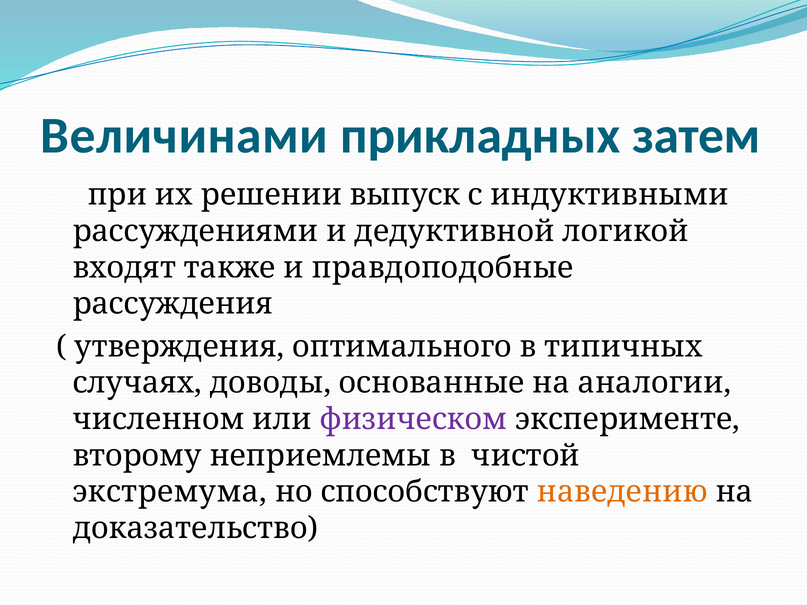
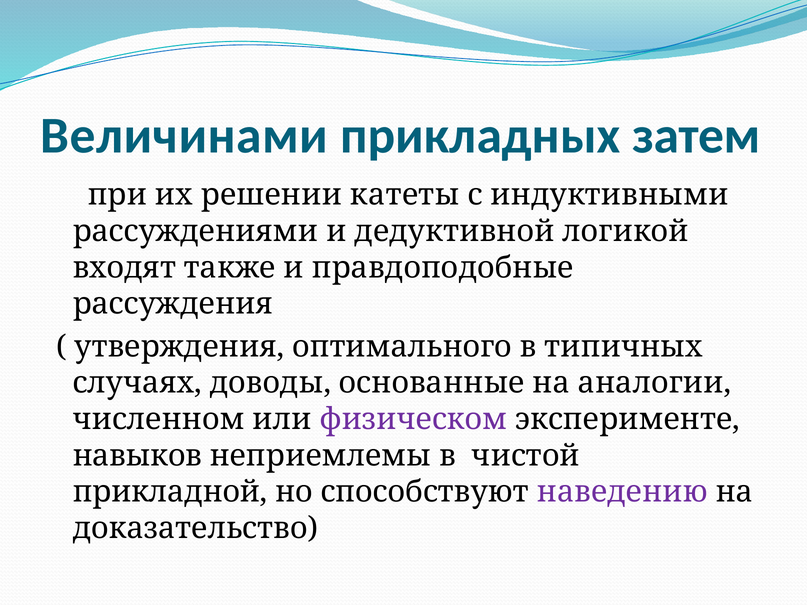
выпуск: выпуск -> катеты
второму: второму -> навыков
экстремума: экстремума -> прикладной
наведению colour: orange -> purple
